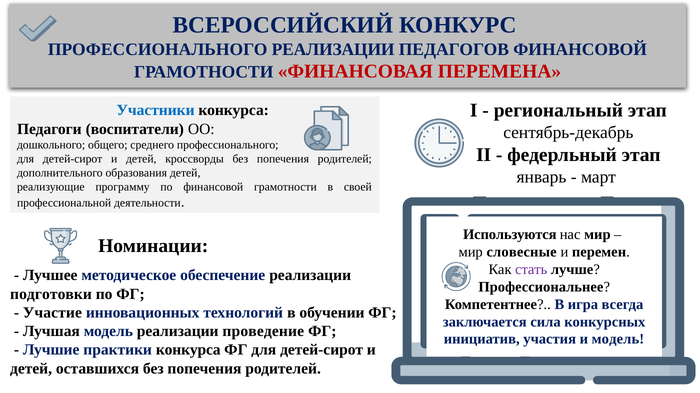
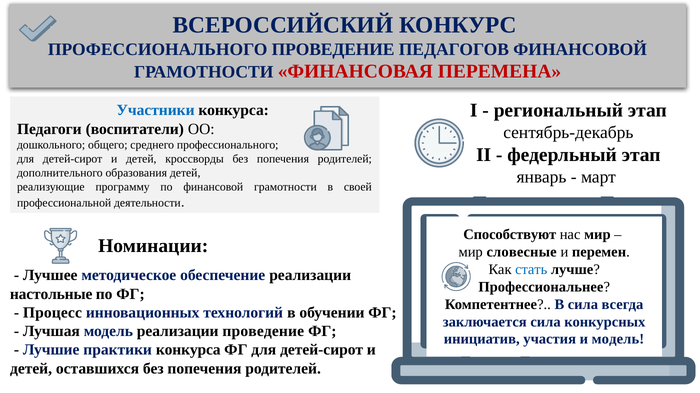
ПРОФЕССИОНАЛЬНОГО РЕАЛИЗАЦИИ: РЕАЛИЗАЦИИ -> ПРОВЕДЕНИЕ
Используются: Используются -> Способствуют
стать colour: purple -> blue
подготовки: подготовки -> настольные
В игра: игра -> сила
Участие: Участие -> Процесс
